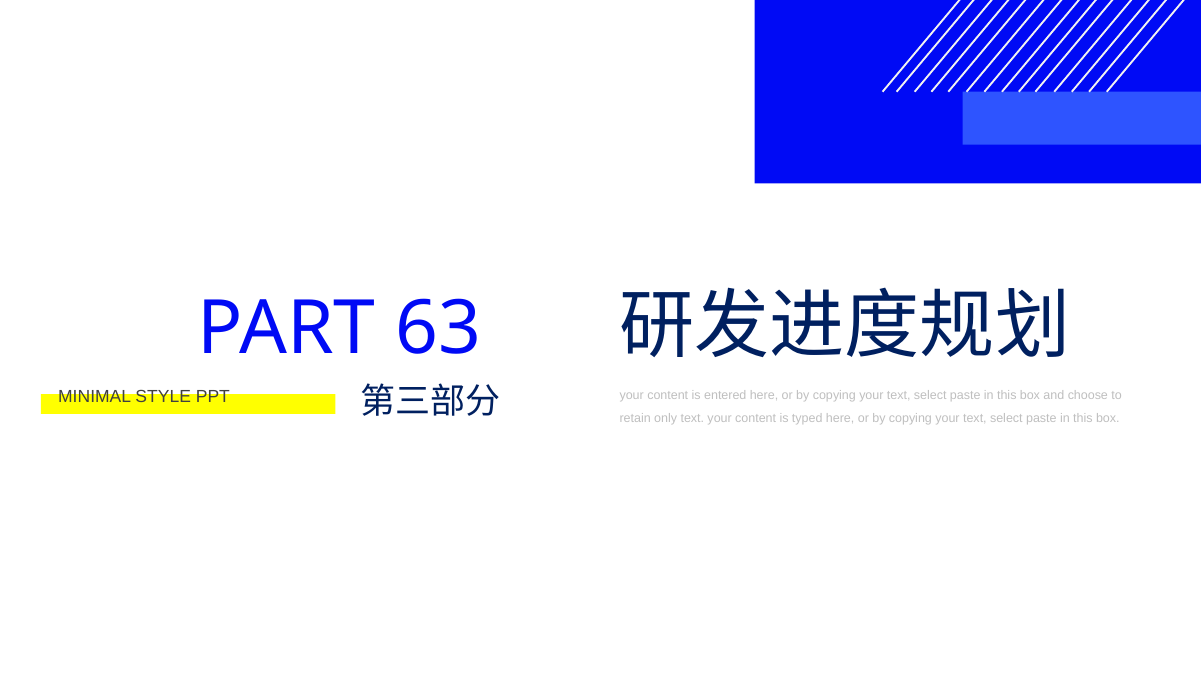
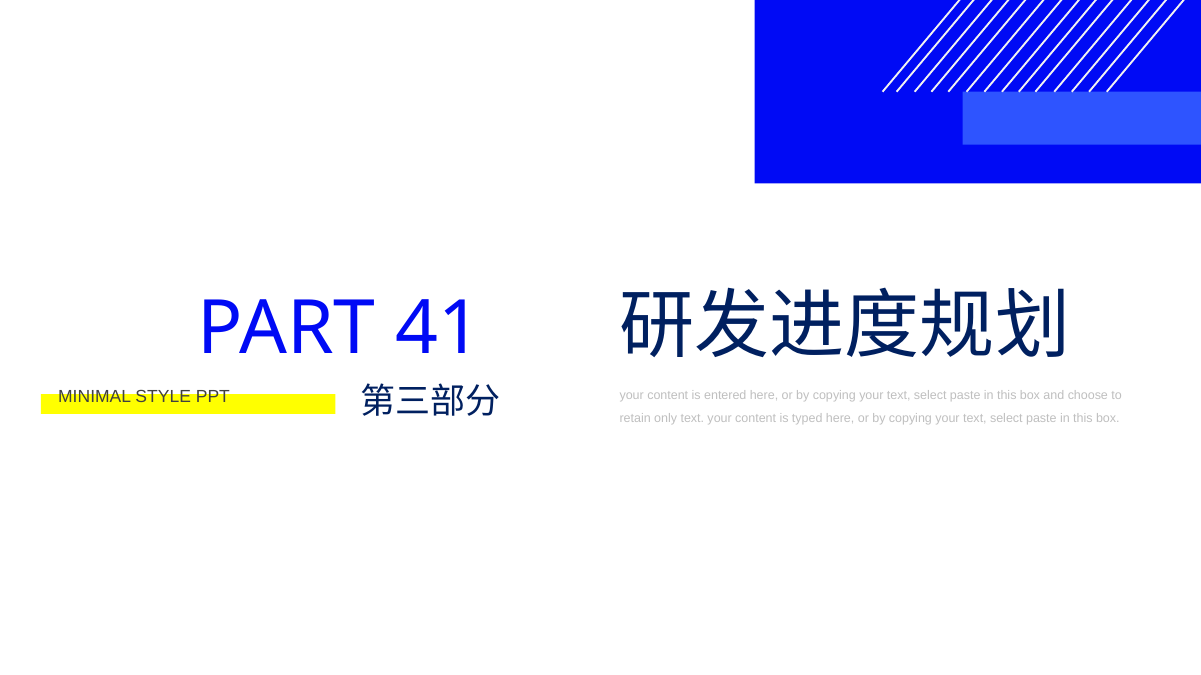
63: 63 -> 41
